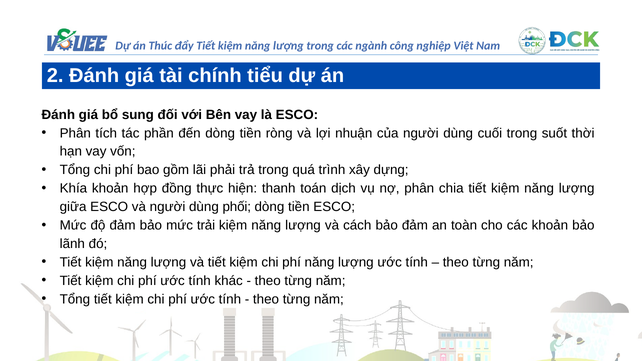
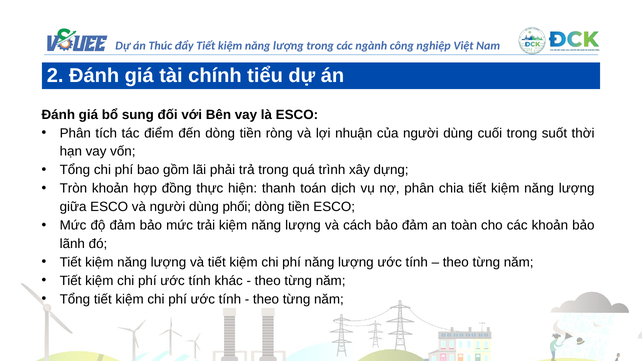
phần: phần -> điểm
Khía: Khía -> Tròn
